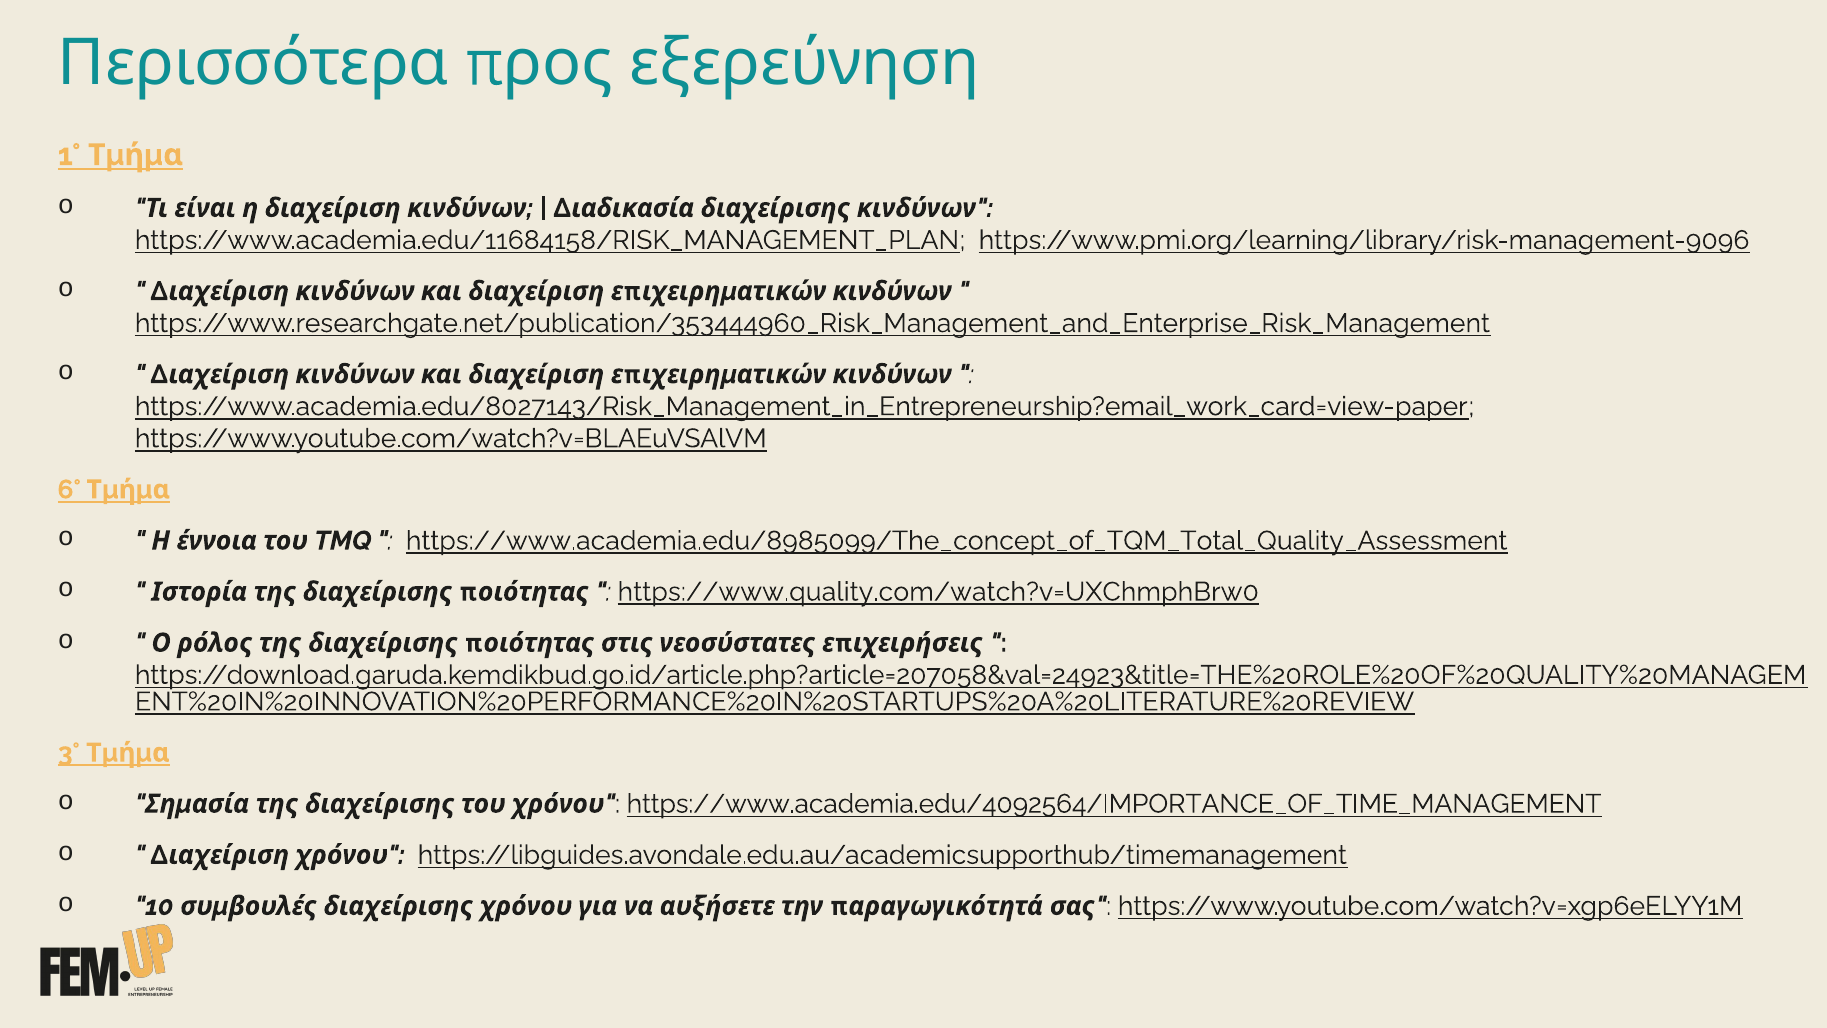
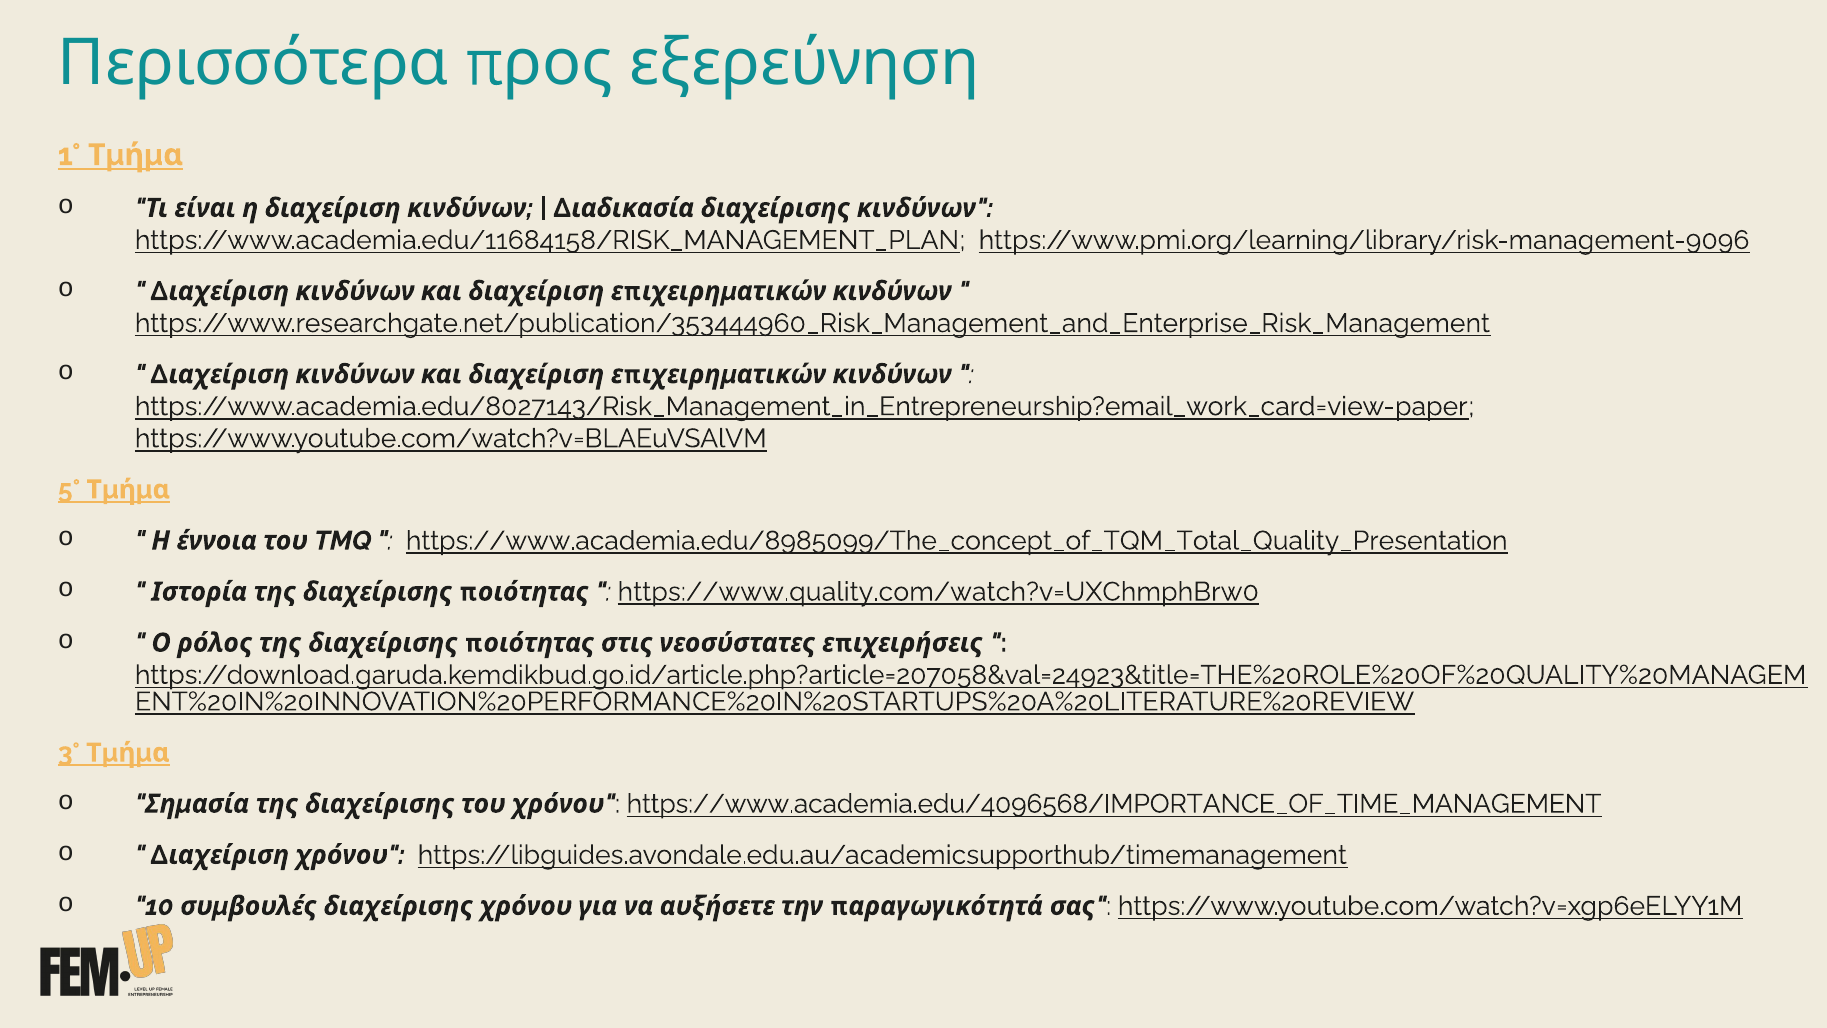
6°: 6° -> 5°
https://www.academia.edu/8985099/The_concept_of_TQM_Total_Quality_Assessment: https://www.academia.edu/8985099/The_concept_of_TQM_Total_Quality_Assessment -> https://www.academia.edu/8985099/The_concept_of_TQM_Total_Quality_Presentation
https://www.academia.edu/4092564/IMPORTANCE_OF_TIME_MANAGEMENT: https://www.academia.edu/4092564/IMPORTANCE_OF_TIME_MANAGEMENT -> https://www.academia.edu/4096568/IMPORTANCE_OF_TIME_MANAGEMENT
